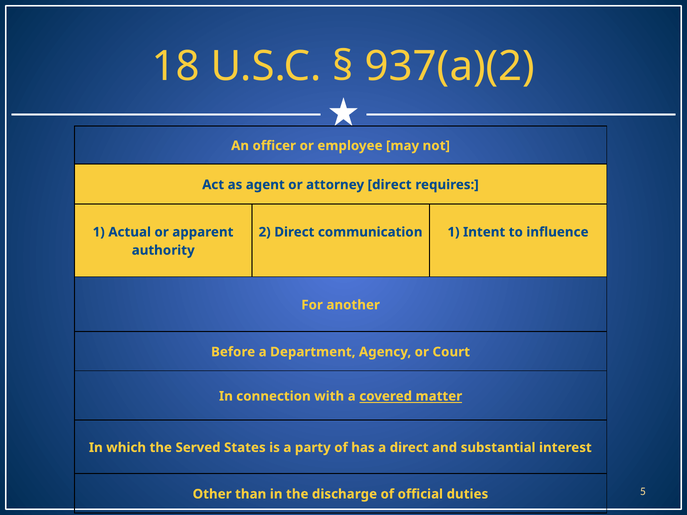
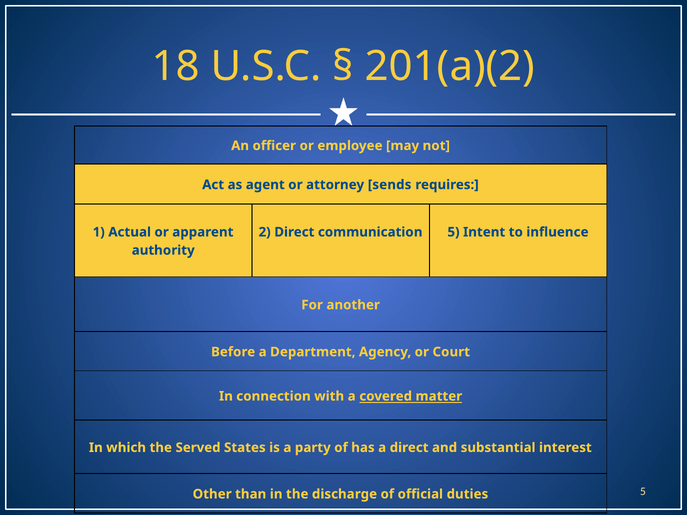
937(a)(2: 937(a)(2 -> 201(a)(2
attorney direct: direct -> sends
communication 1: 1 -> 5
